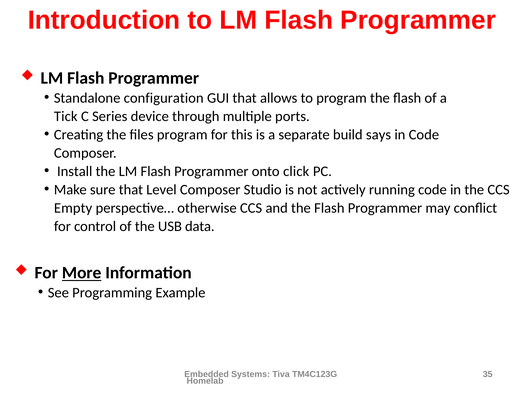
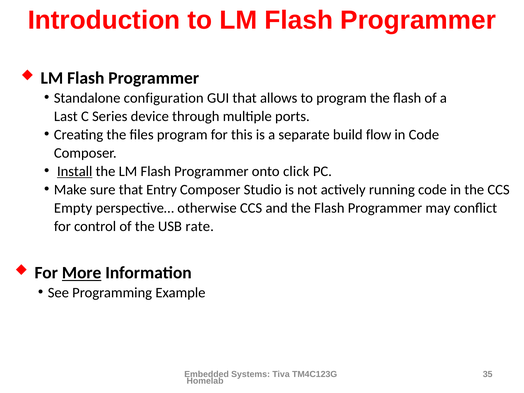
Tick: Tick -> Last
says: says -> flow
Install underline: none -> present
Level: Level -> Entry
data: data -> rate
